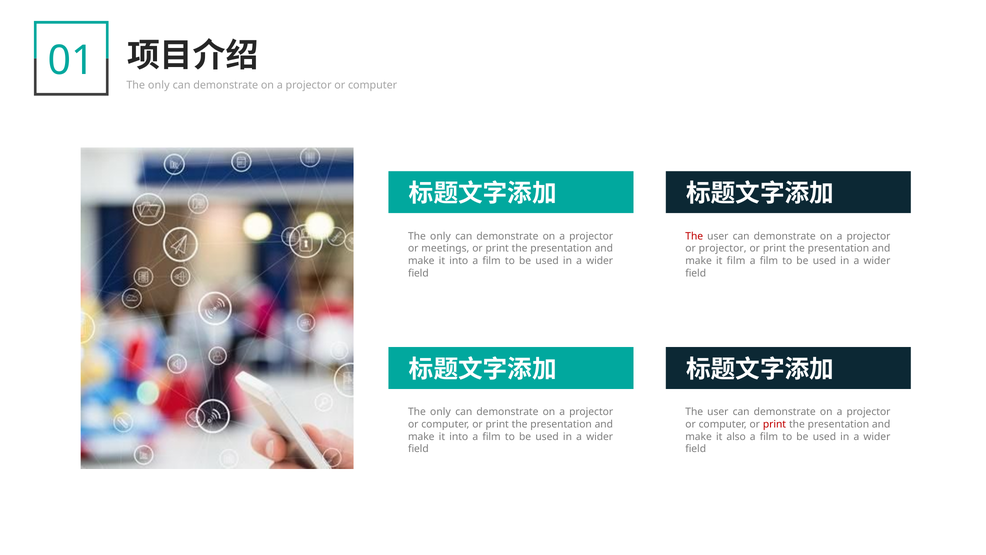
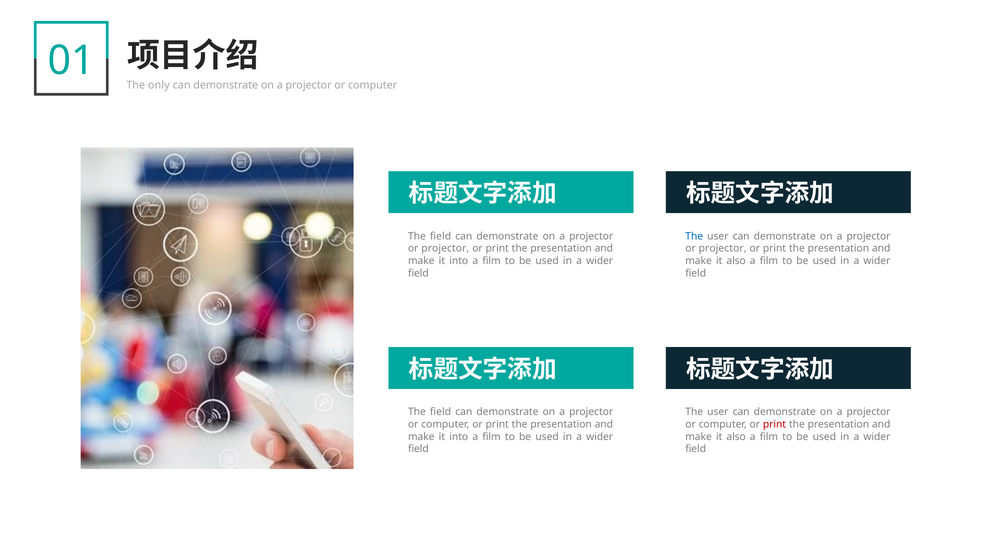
only at (440, 236): only -> field
The at (694, 236) colour: red -> blue
meetings at (445, 248): meetings -> projector
film at (736, 261): film -> also
only at (440, 412): only -> field
